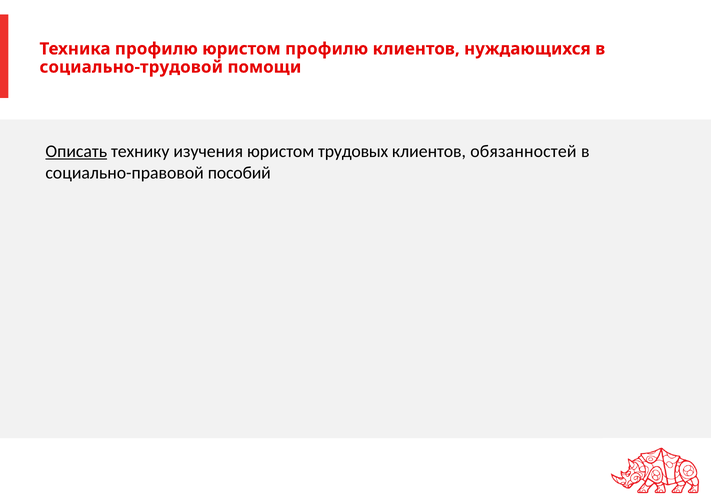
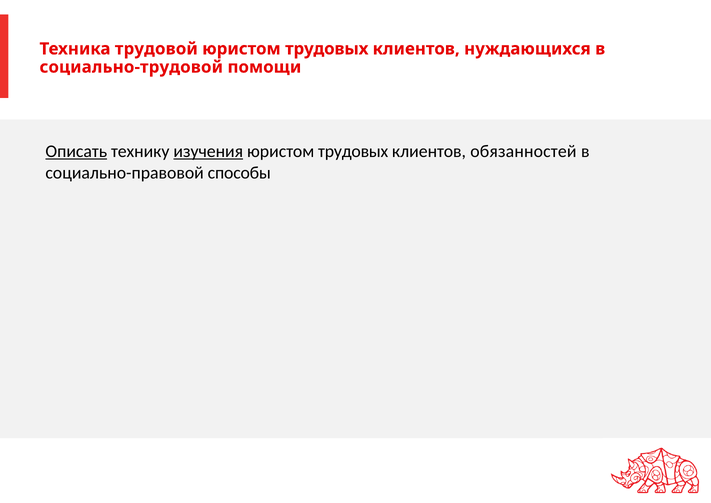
Техника профилю: профилю -> трудовой
профилю at (327, 49): профилю -> трудовых
изучения underline: none -> present
пособий: пособий -> способы
